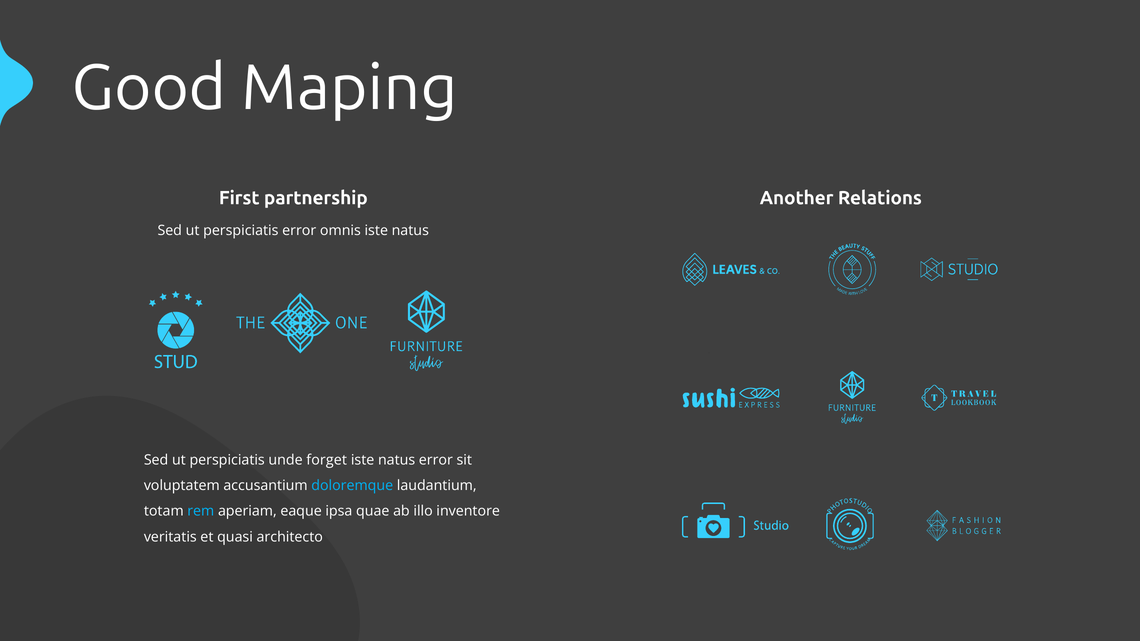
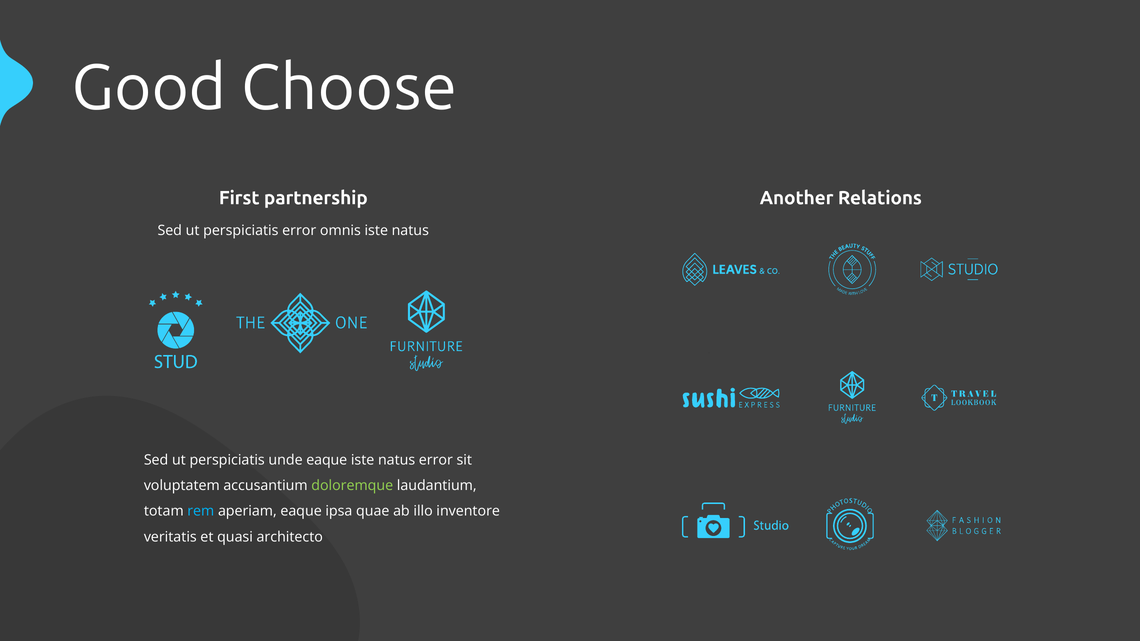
Maping: Maping -> Choose
unde forget: forget -> eaque
doloremque colour: light blue -> light green
